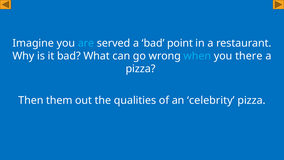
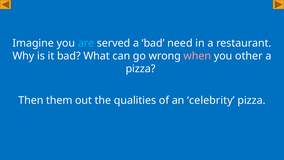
point: point -> need
when colour: light blue -> pink
there: there -> other
